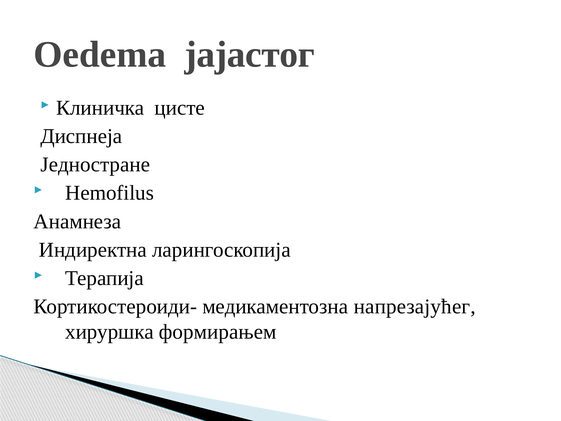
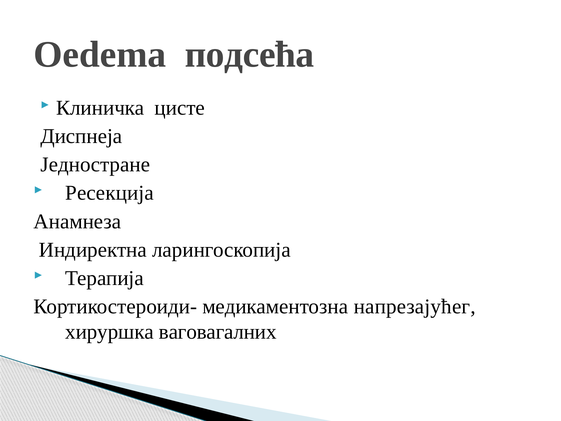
јајастог: јајастог -> подсећа
Hemofilus: Hemofilus -> Ресекција
формирањем: формирањем -> ваговагалних
